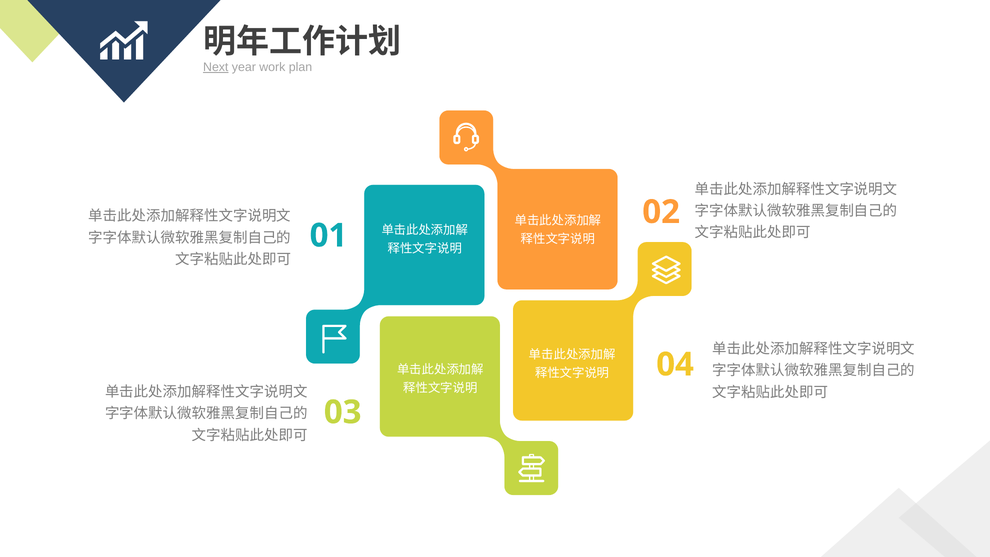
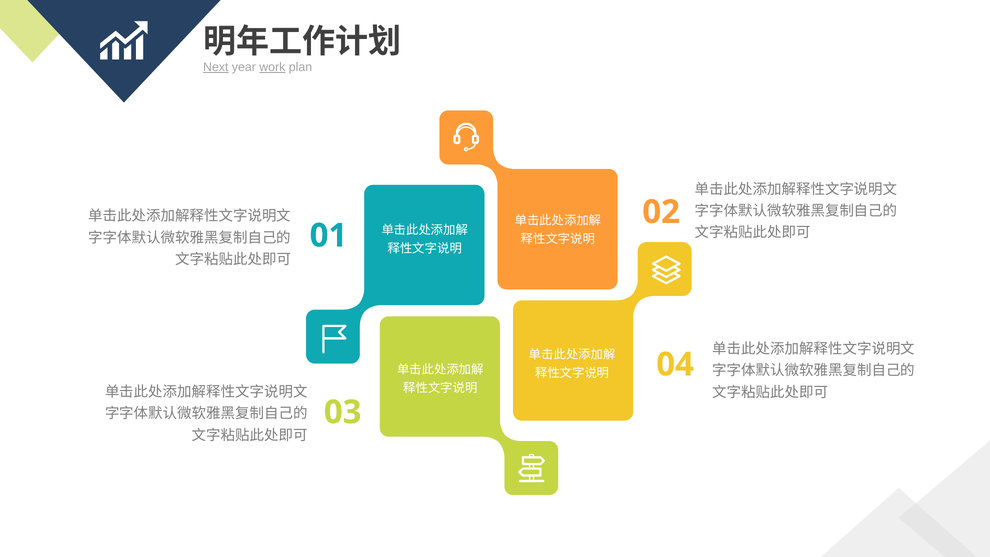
work underline: none -> present
